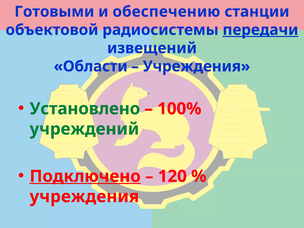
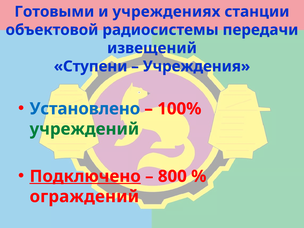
обеспечению: обеспечению -> учреждениях
передачи underline: present -> none
Области: Области -> Ступени
Установлено colour: green -> blue
120: 120 -> 800
учреждения at (84, 197): учреждения -> ограждений
